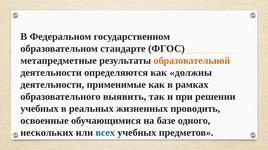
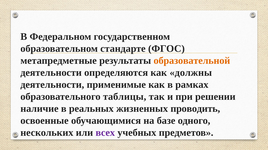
выявить: выявить -> таблицы
учебных at (40, 109): учебных -> наличие
всех colour: blue -> purple
